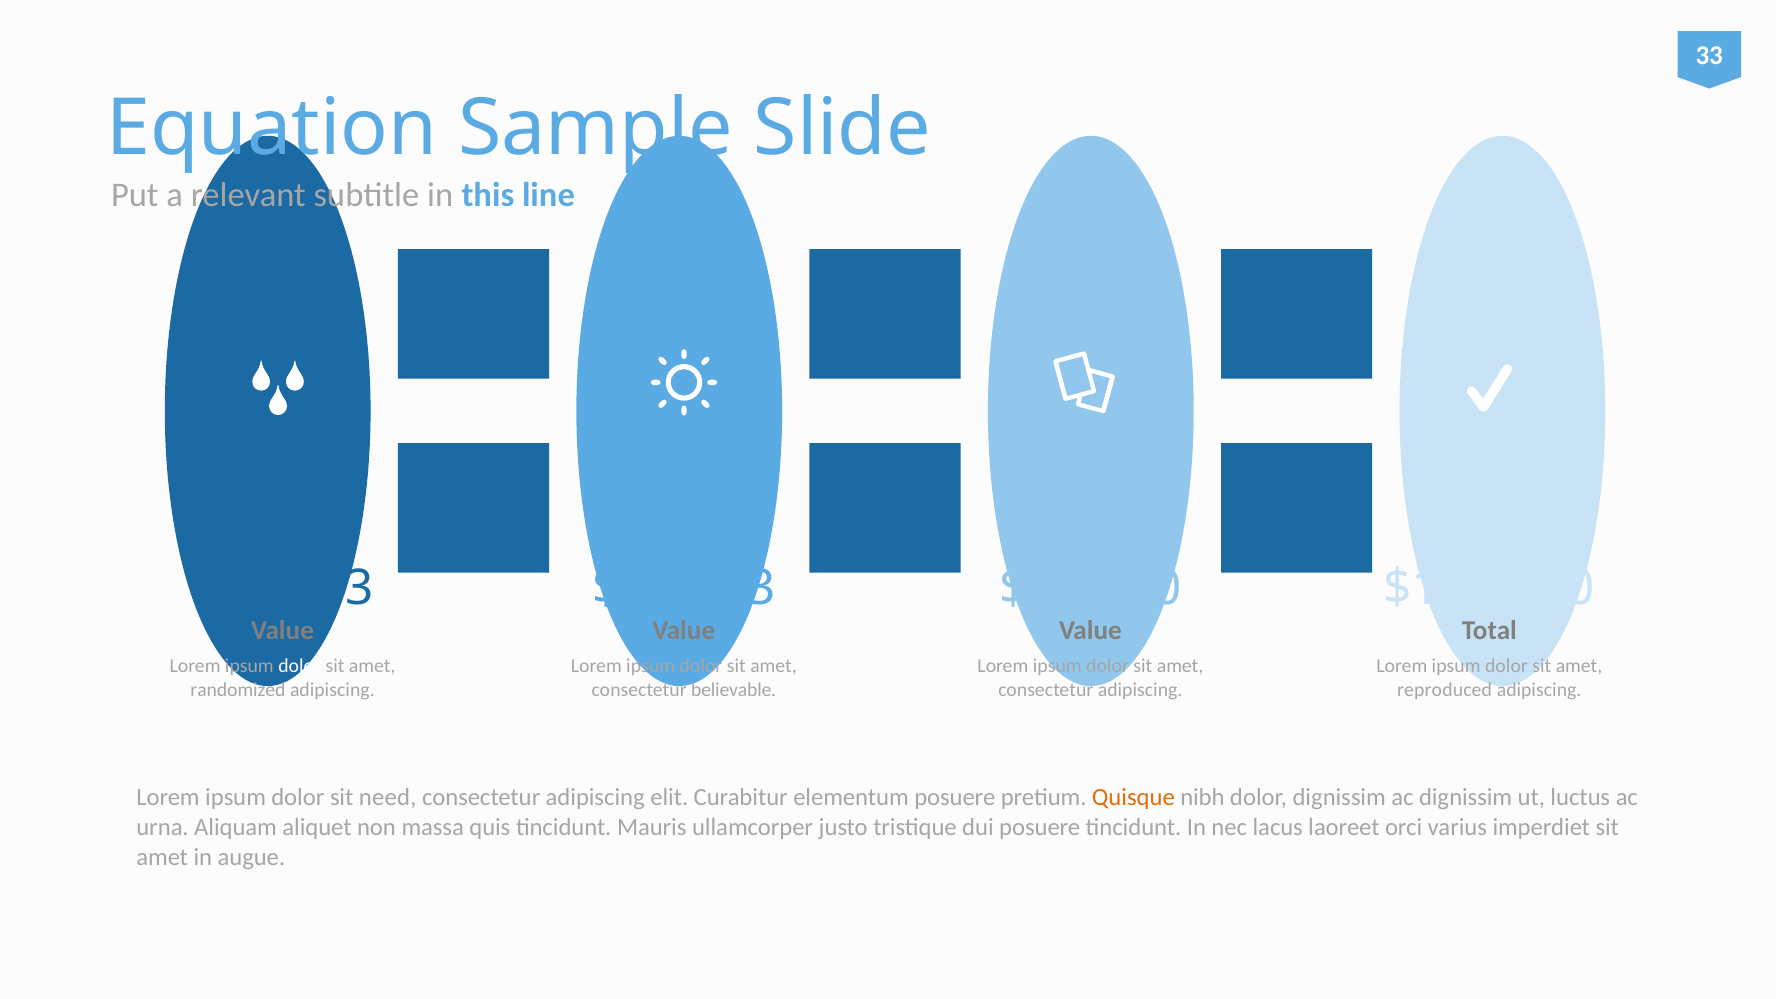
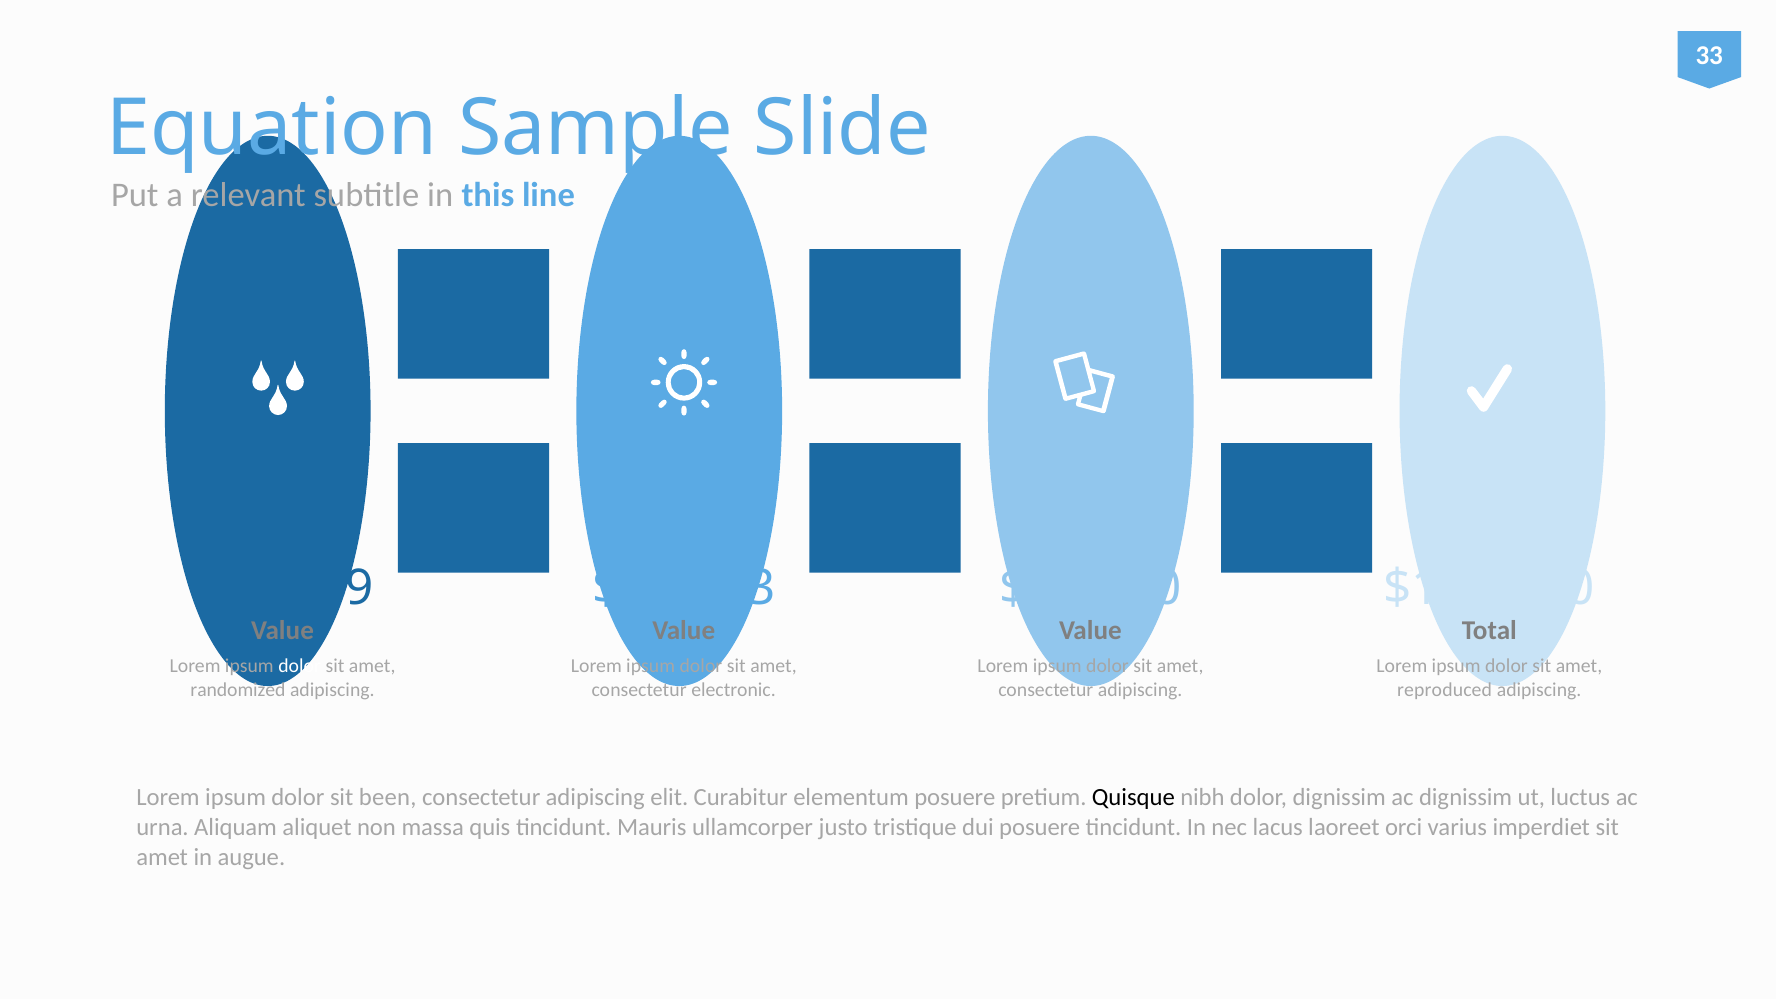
$96,353: $96,353 -> $96,459
believable: believable -> electronic
need: need -> been
Quisque colour: orange -> black
